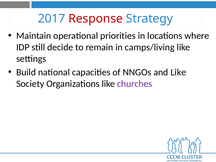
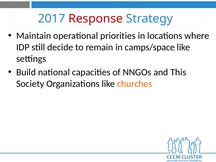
camps/living: camps/living -> camps/space
and Like: Like -> This
churches colour: purple -> orange
